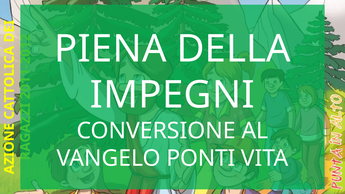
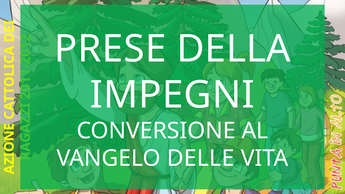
PIENA: PIENA -> PRESE
PONTI: PONTI -> DELLE
